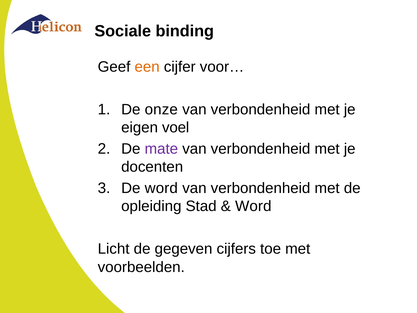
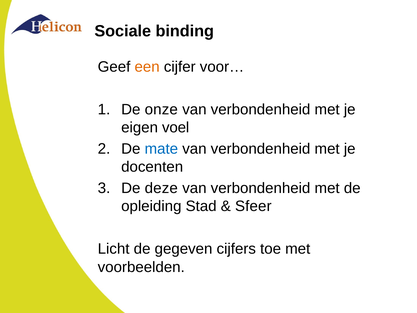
mate colour: purple -> blue
De word: word -> deze
Word at (253, 206): Word -> Sfeer
